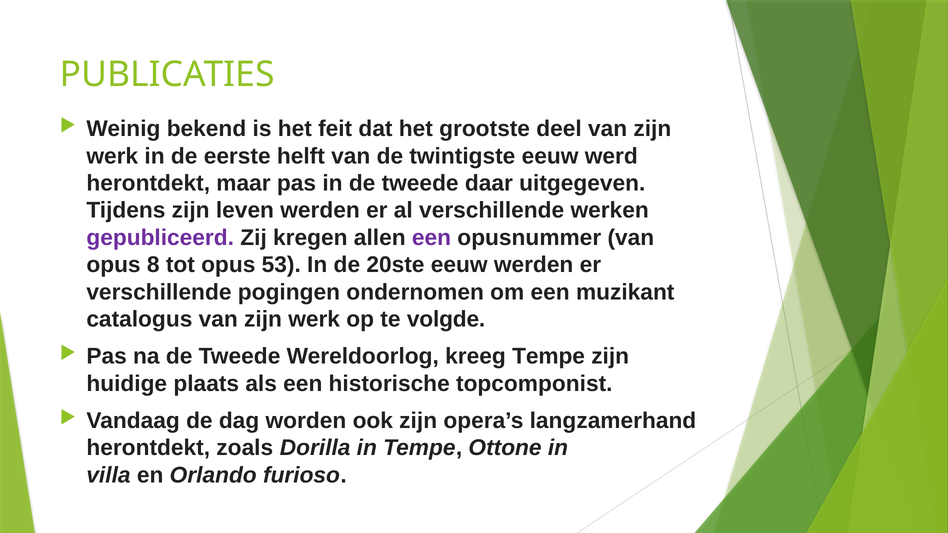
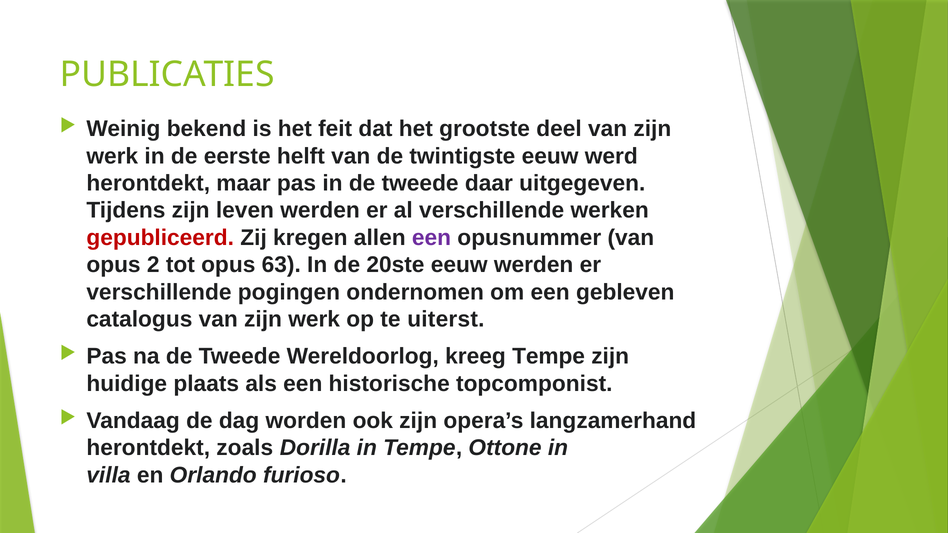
gepubliceerd colour: purple -> red
8: 8 -> 2
53: 53 -> 63
muzikant: muzikant -> gebleven
volgde: volgde -> uiterst
